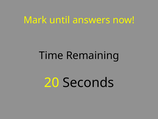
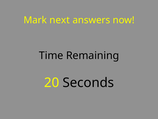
until: until -> next
